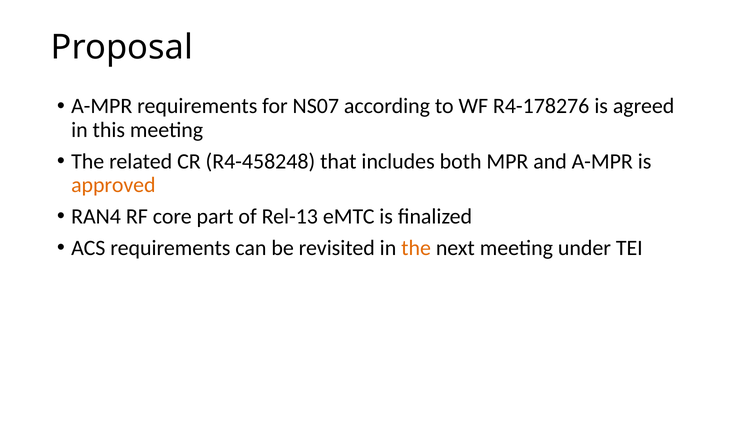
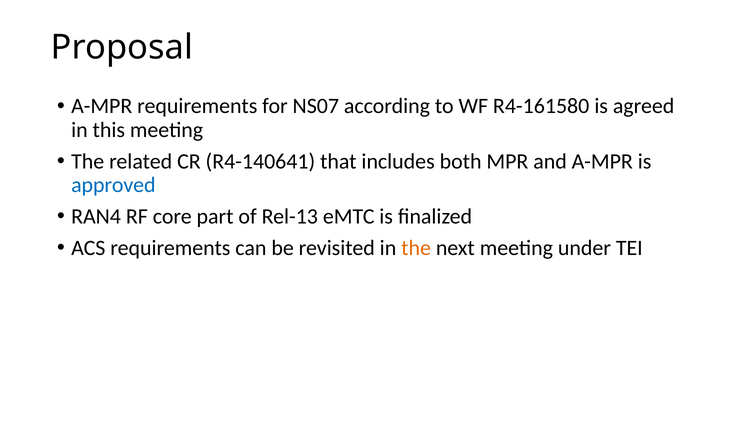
R4-178276: R4-178276 -> R4-161580
R4-458248: R4-458248 -> R4-140641
approved colour: orange -> blue
